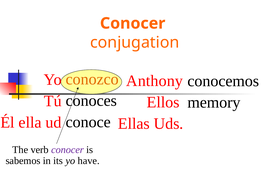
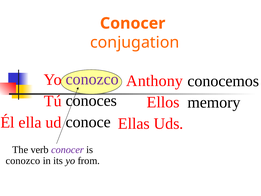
conozco at (92, 79) colour: orange -> purple
sabemos at (23, 160): sabemos -> conozco
have: have -> from
